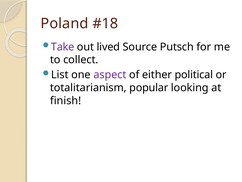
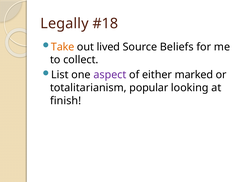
Poland: Poland -> Legally
Take colour: purple -> orange
Putsch: Putsch -> Beliefs
political: political -> marked
